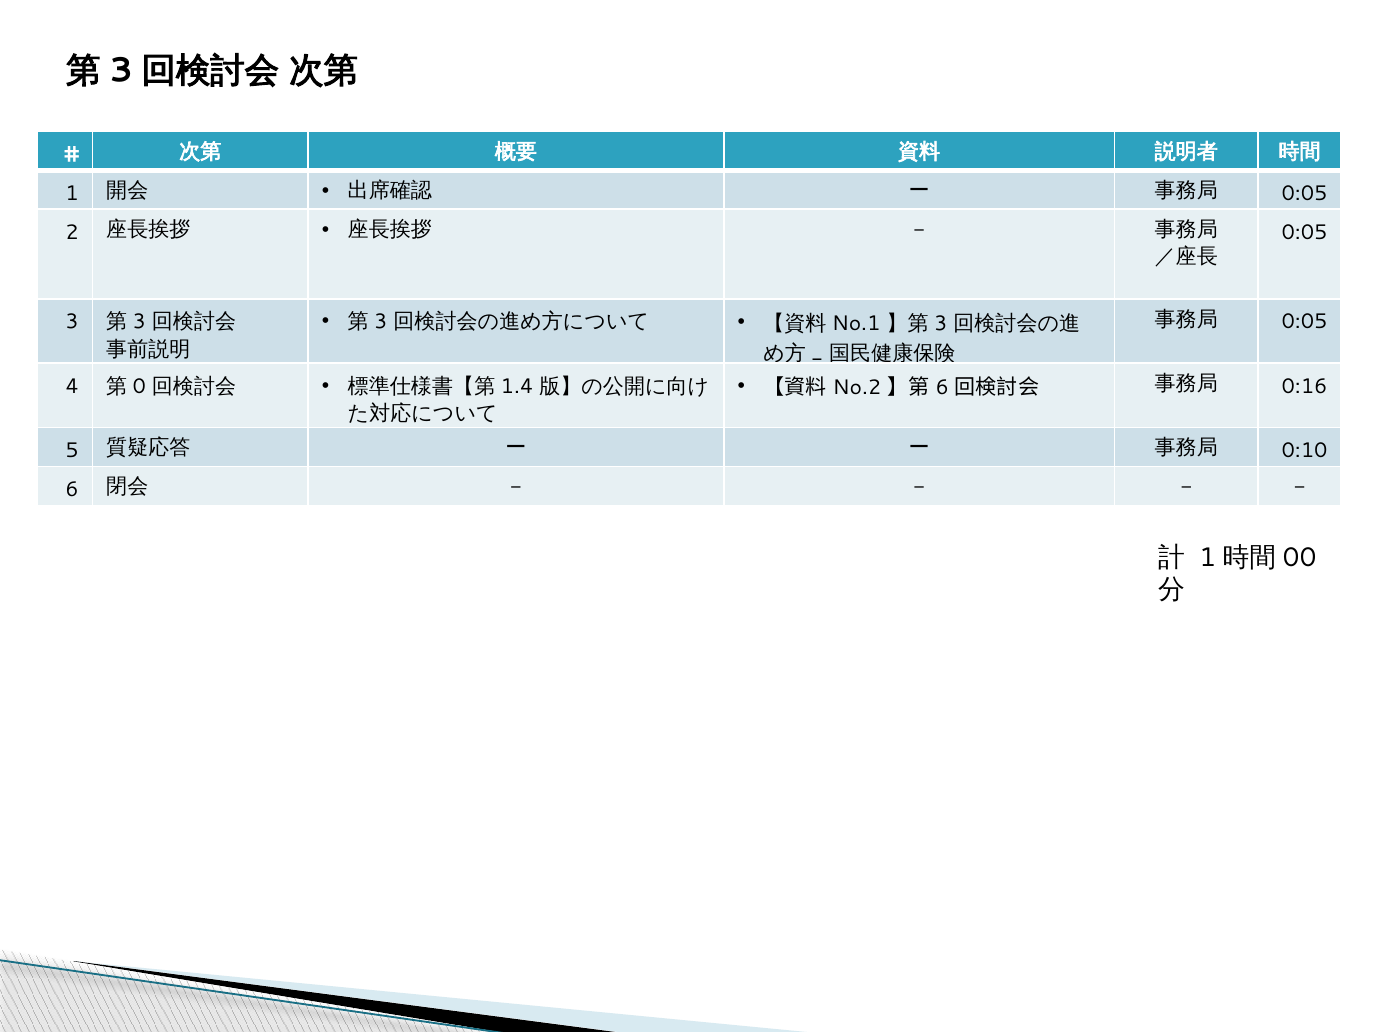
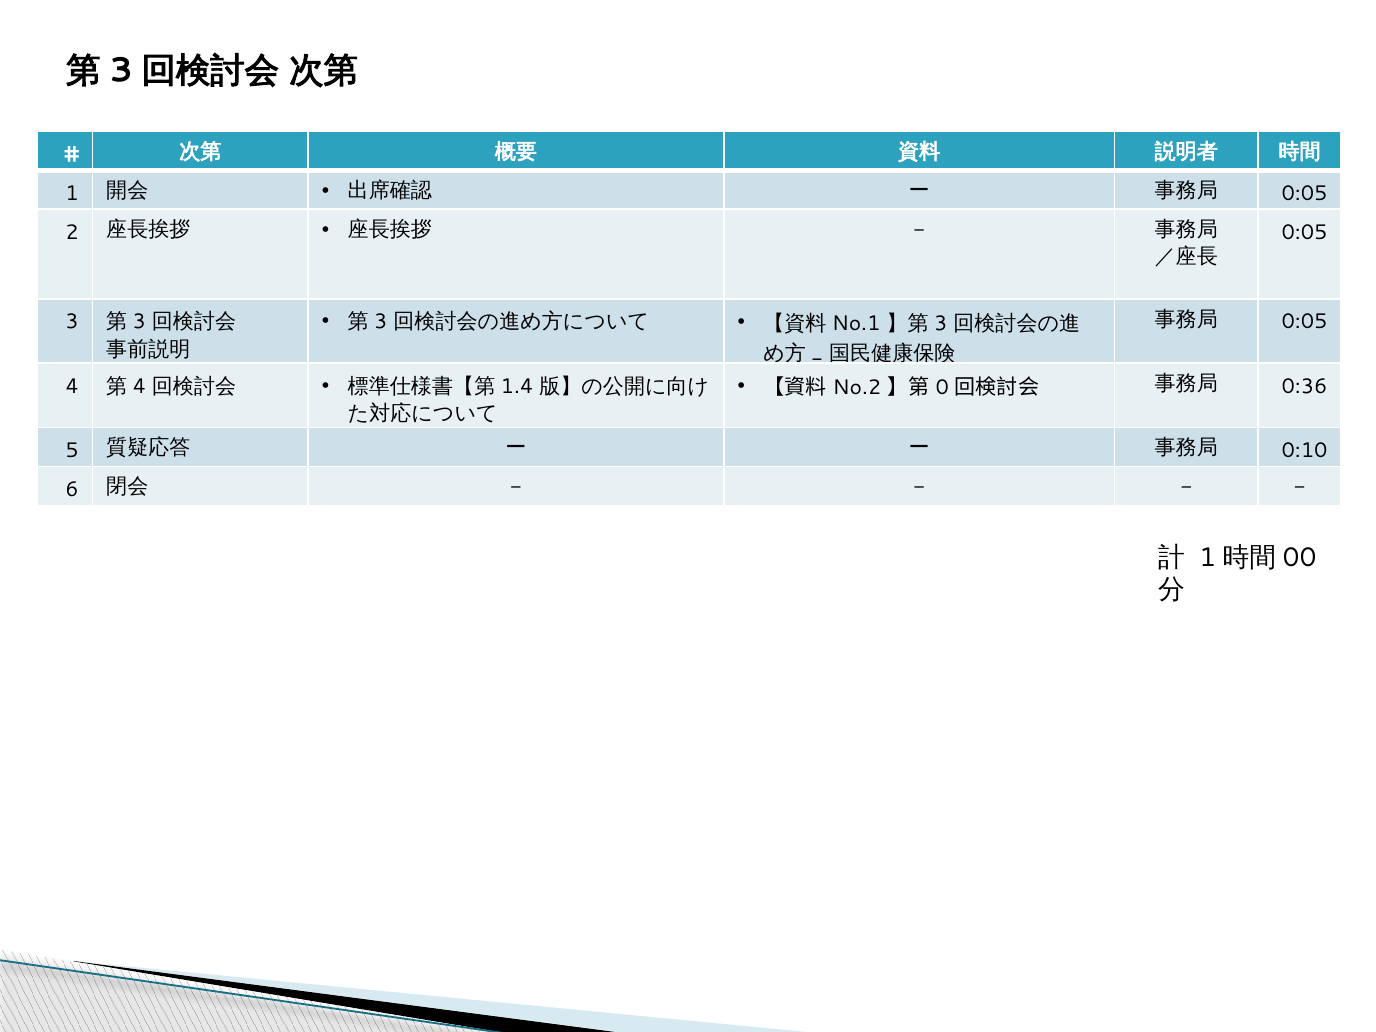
6 at (942, 388): 6 -> 0
0:16: 0:16 -> 0:36
0 at (139, 386): 0 -> 4
